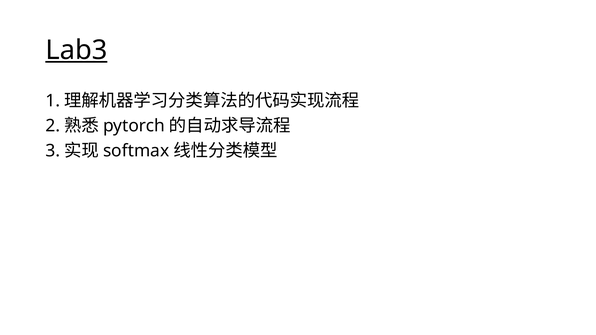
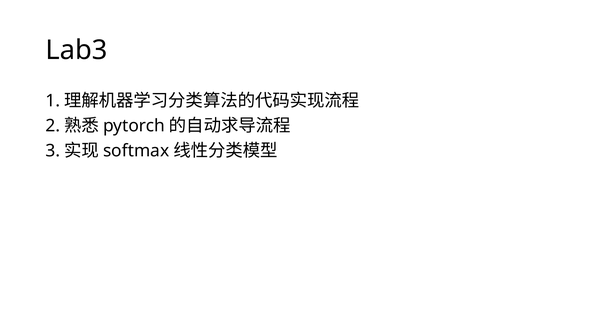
Lab3 underline: present -> none
